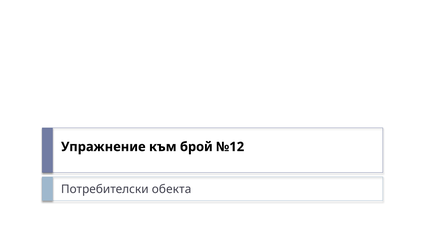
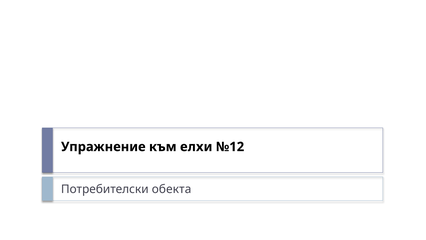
брой: брой -> елхи
